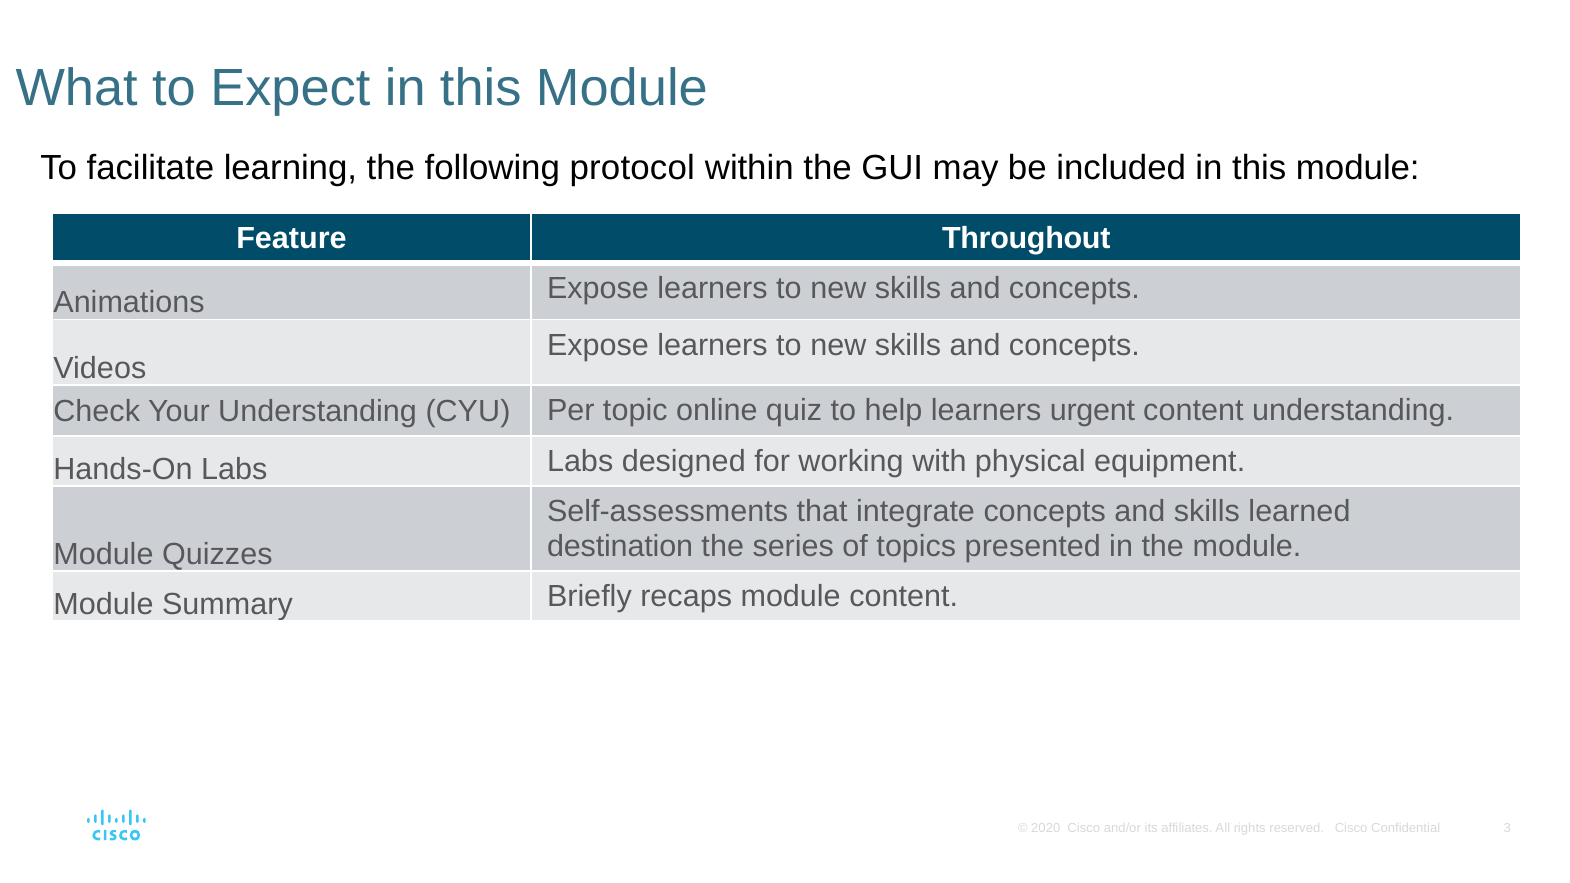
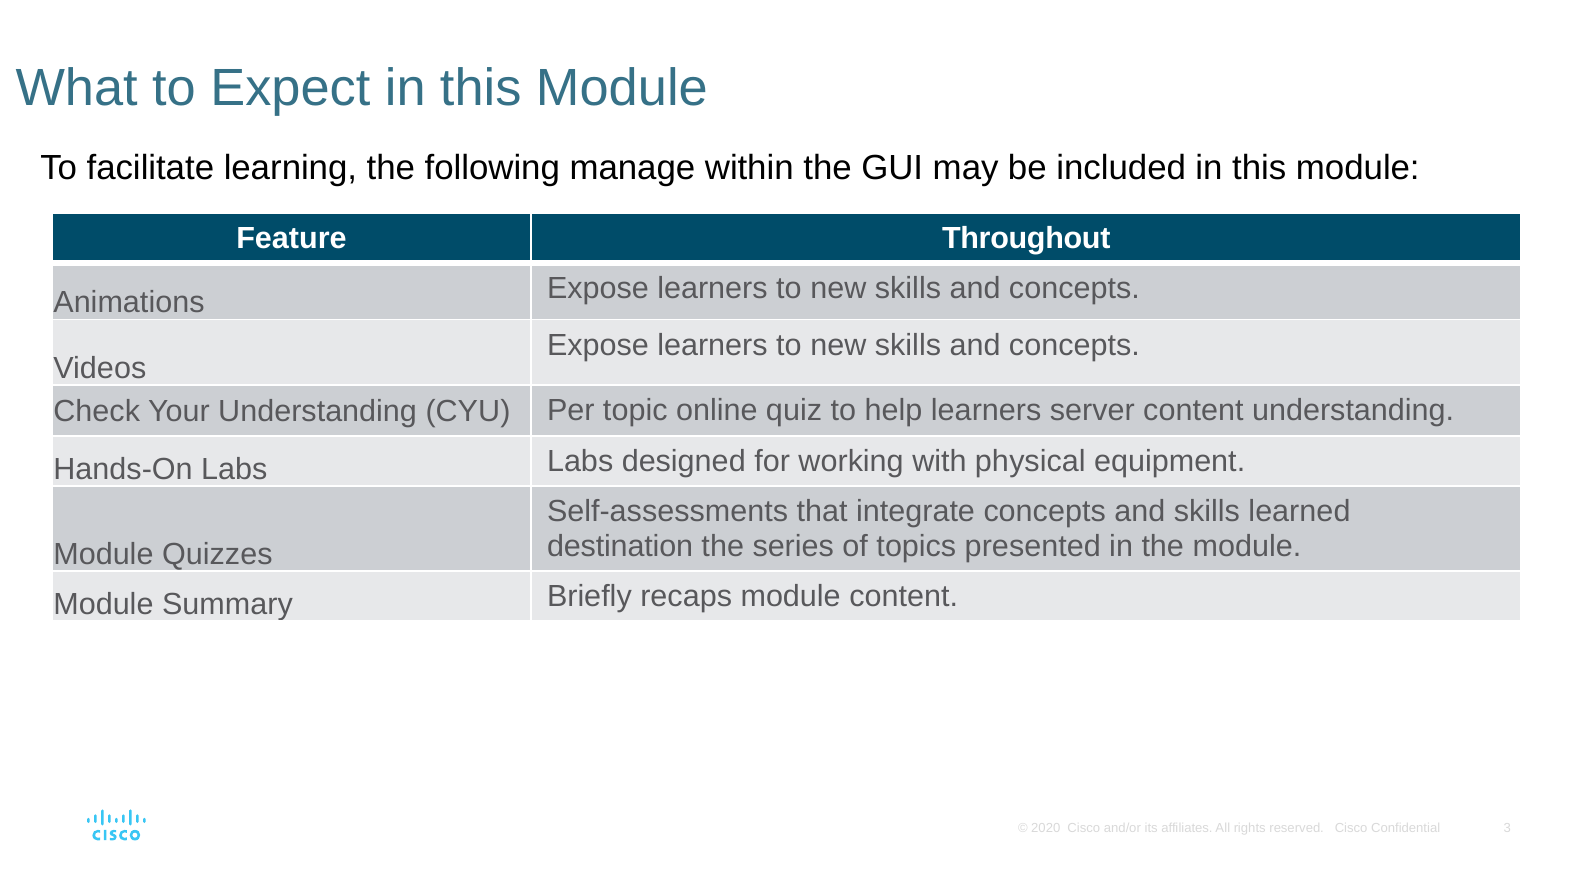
protocol: protocol -> manage
urgent: urgent -> server
